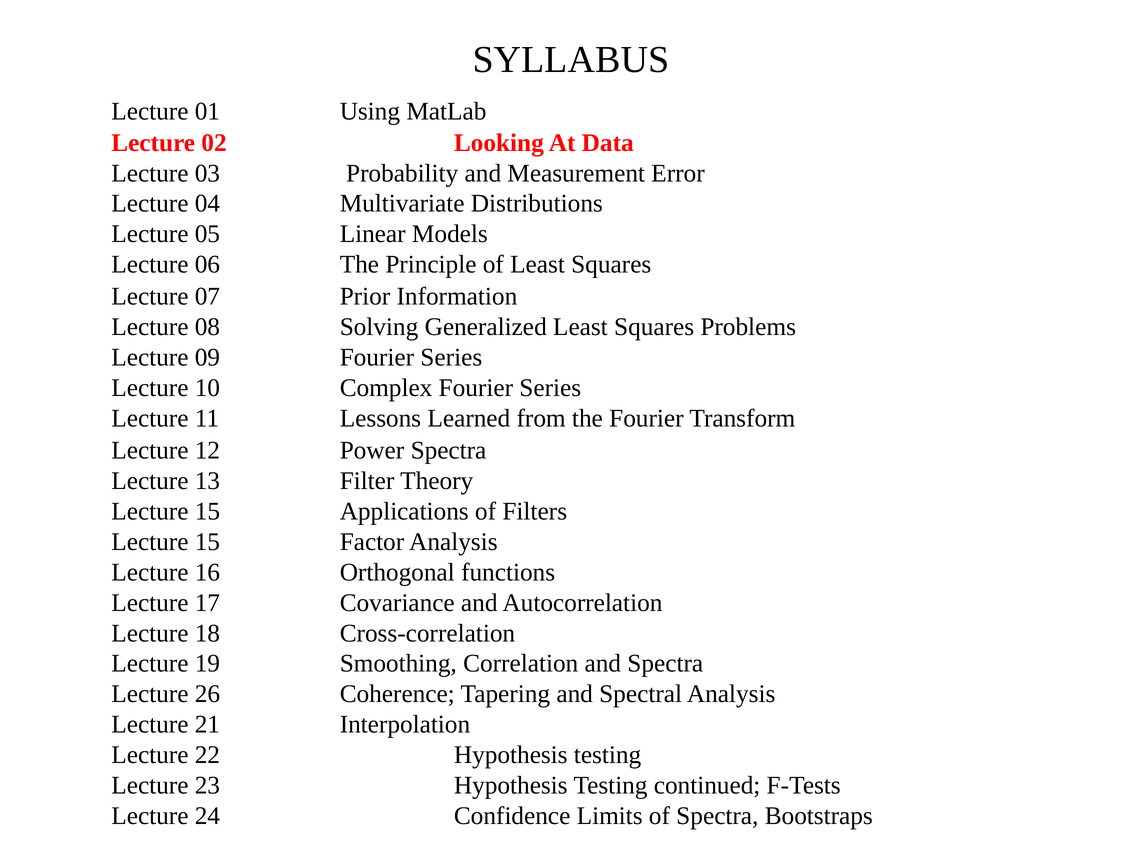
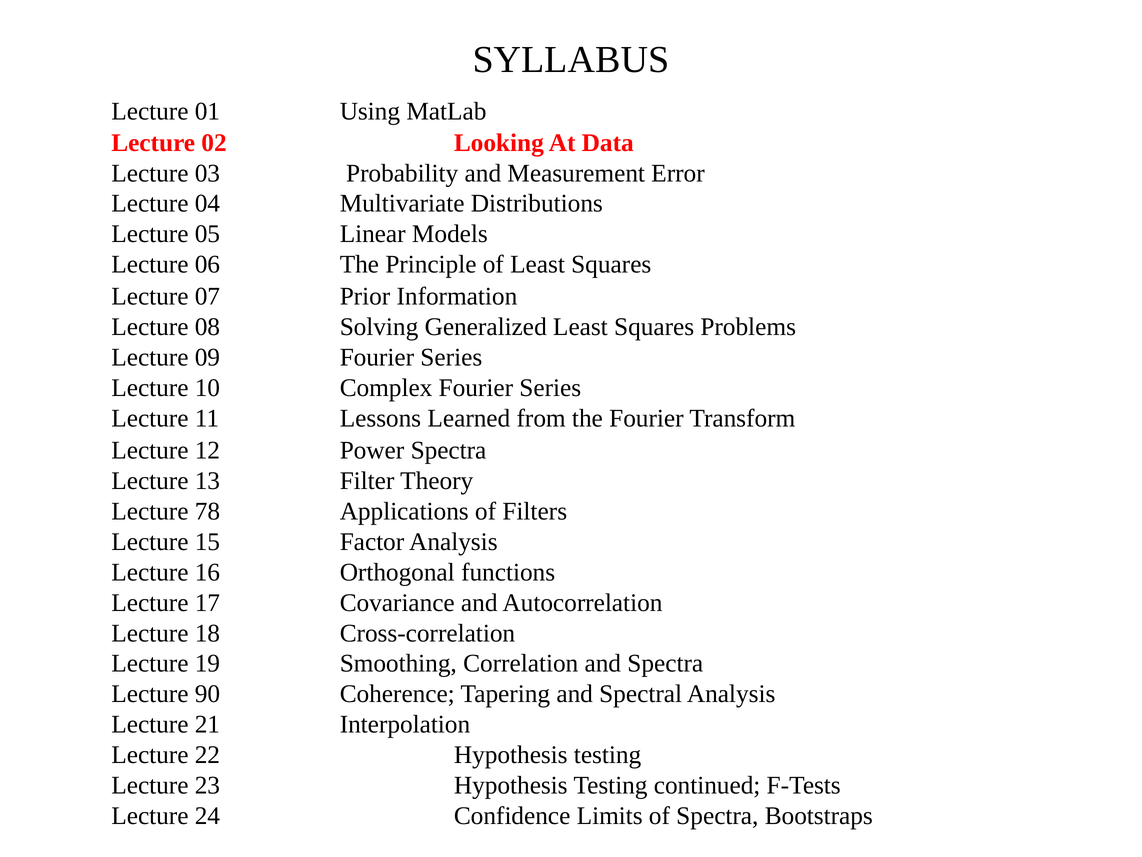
15 at (207, 511): 15 -> 78
26: 26 -> 90
